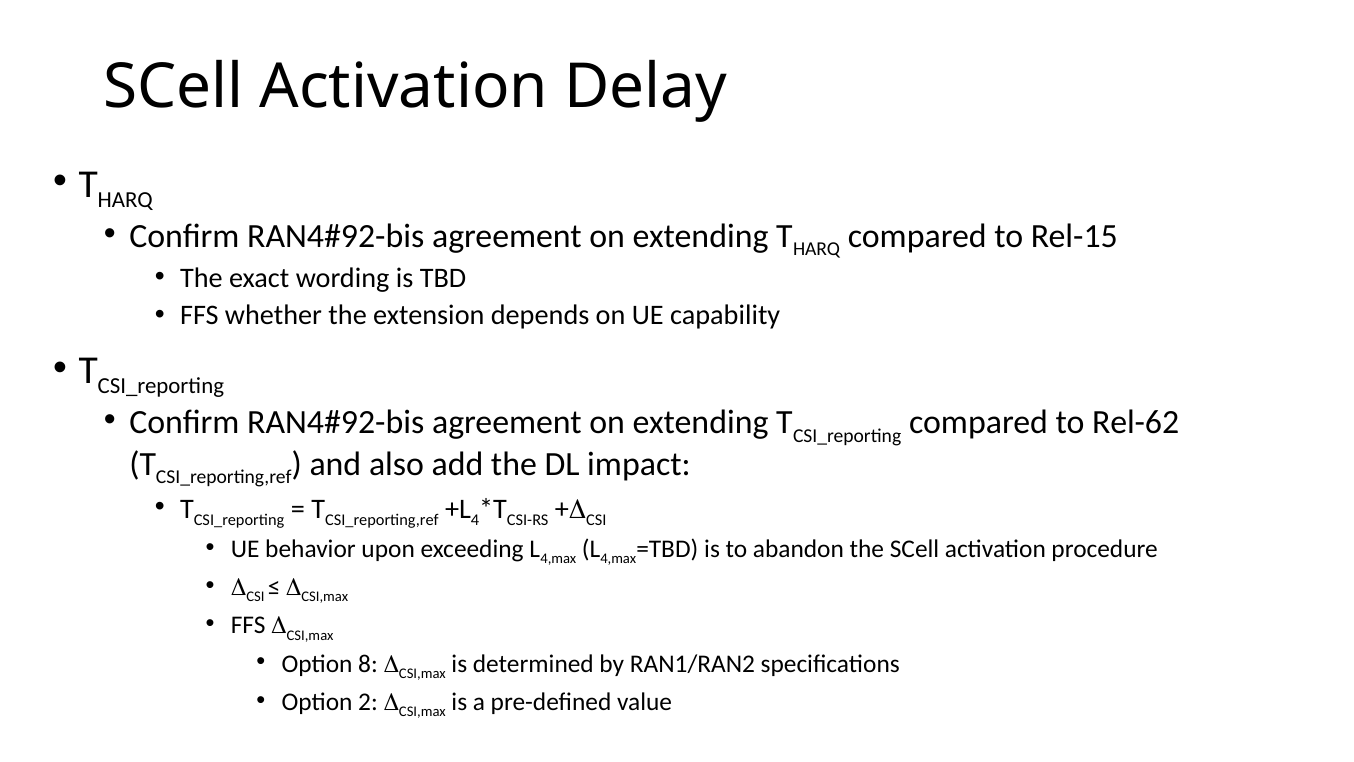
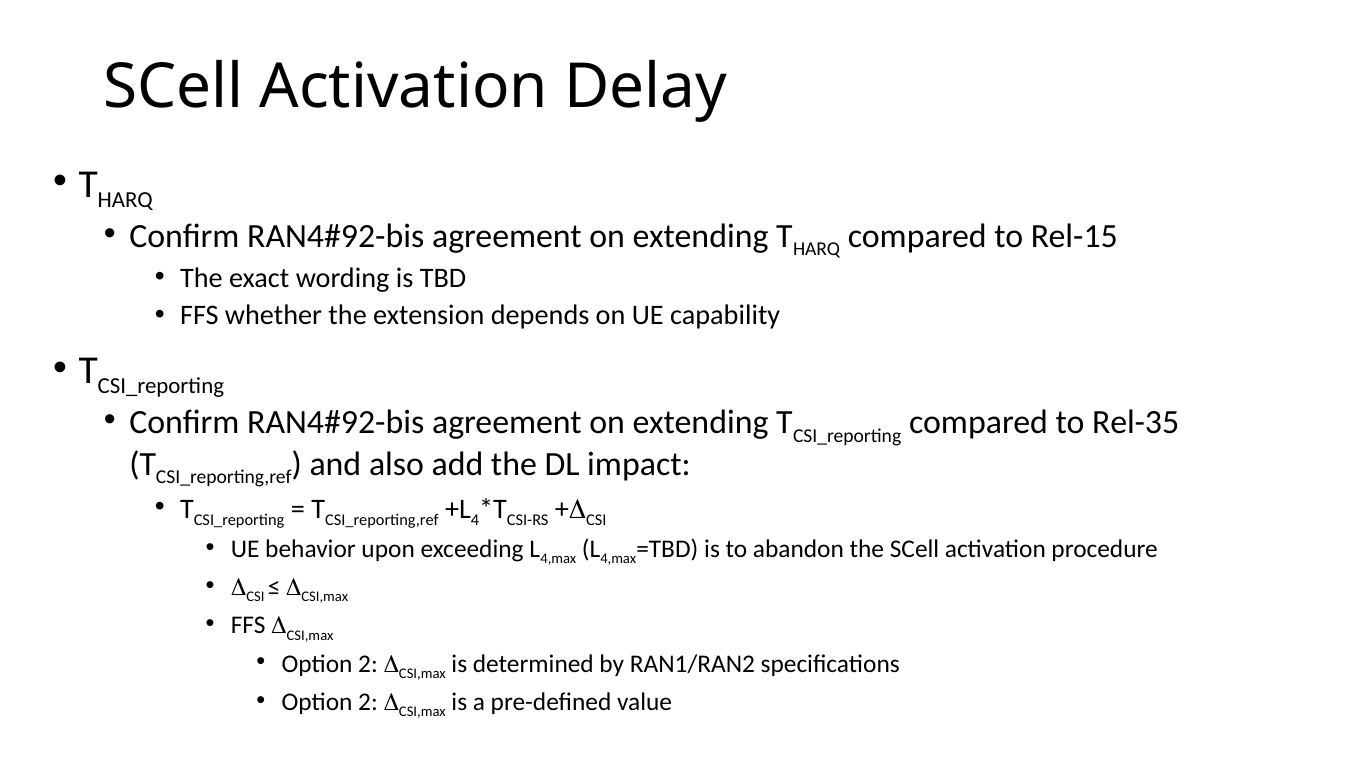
Rel-62: Rel-62 -> Rel-35
8 at (368, 663): 8 -> 2
